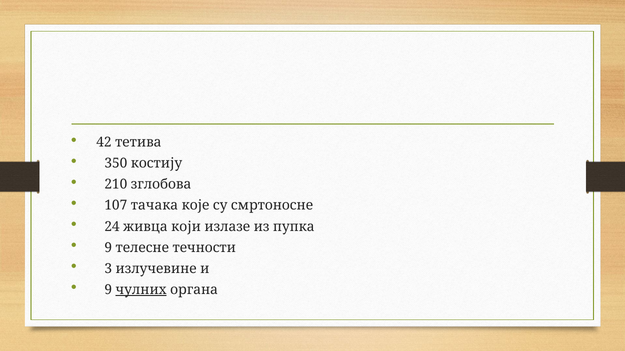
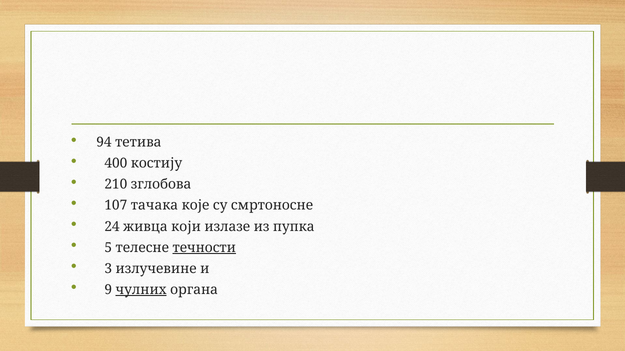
42: 42 -> 94
350: 350 -> 400
9 at (108, 248): 9 -> 5
течности underline: none -> present
